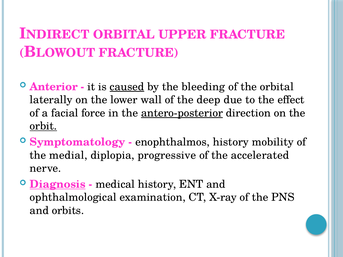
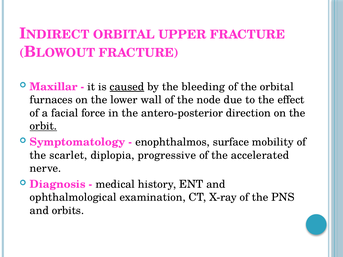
Anterior: Anterior -> Maxillar
laterally: laterally -> furnaces
deep: deep -> node
antero-posterior underline: present -> none
enophthalmos history: history -> surface
medial: medial -> scarlet
Diagnosis underline: present -> none
